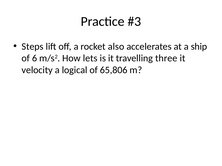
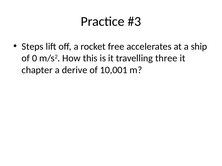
also: also -> free
6: 6 -> 0
lets: lets -> this
velocity: velocity -> chapter
logical: logical -> derive
65,806: 65,806 -> 10,001
